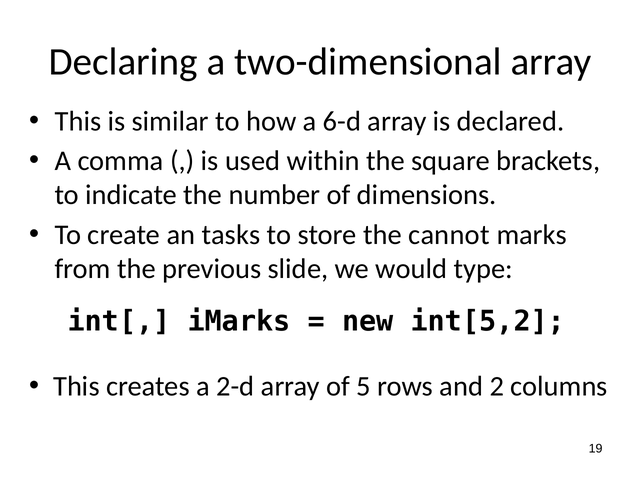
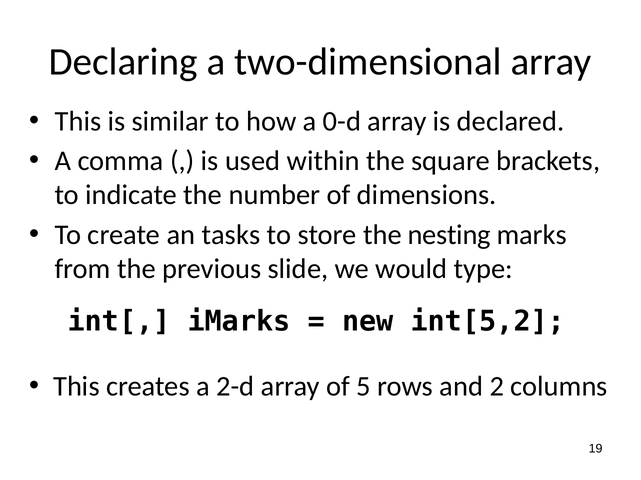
6-d: 6-d -> 0-d
cannot: cannot -> nesting
